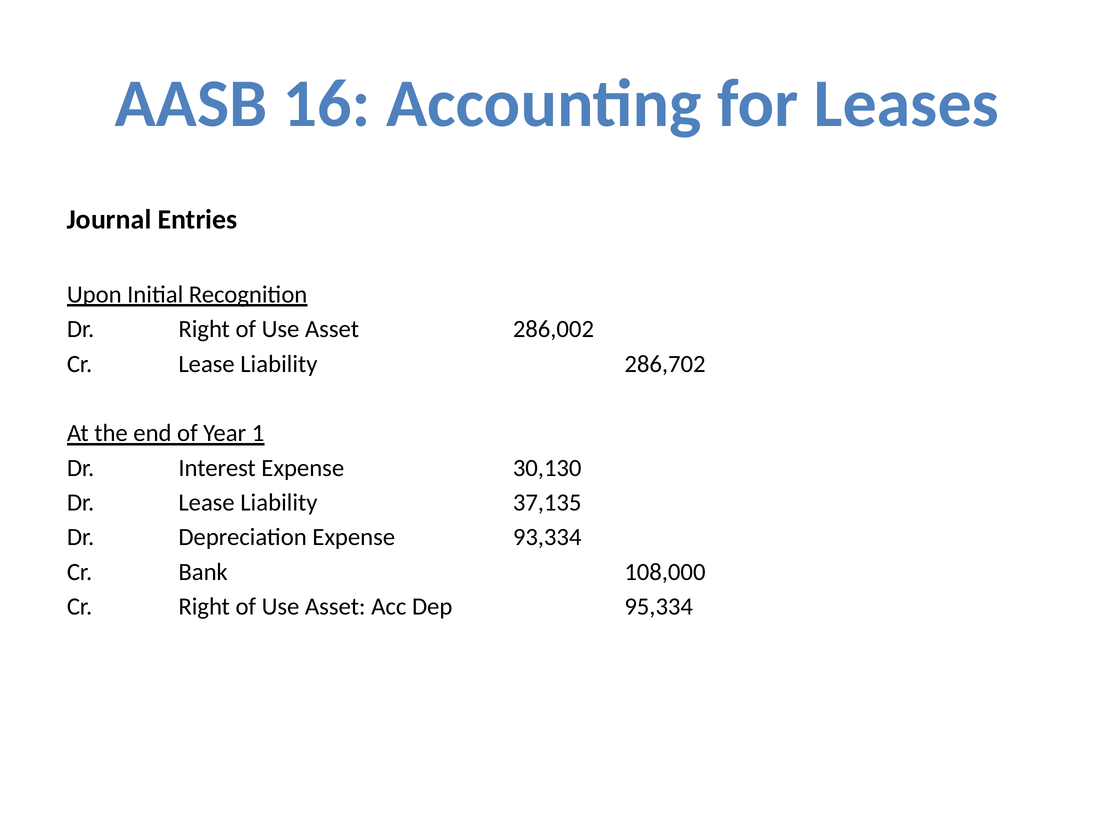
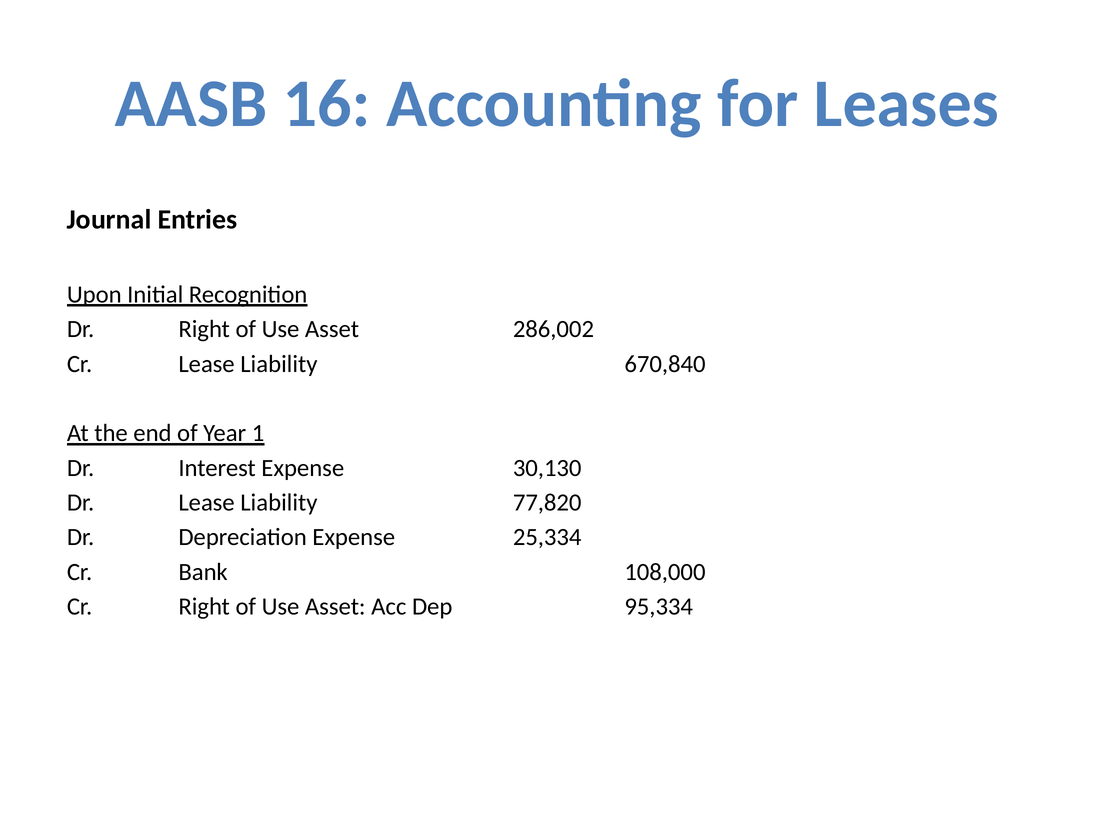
286,702: 286,702 -> 670,840
37,135: 37,135 -> 77,820
93,334: 93,334 -> 25,334
